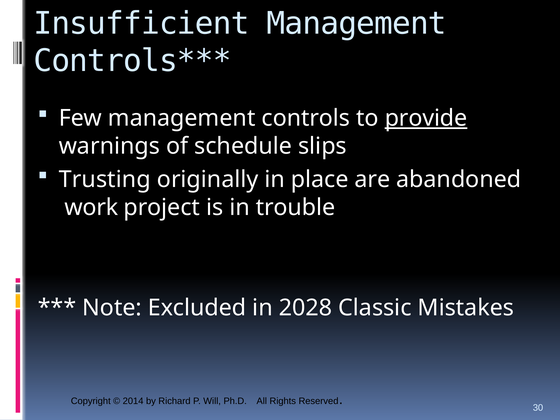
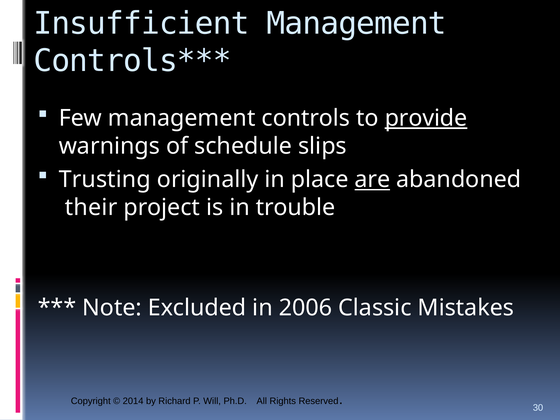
are underline: none -> present
work: work -> their
2028: 2028 -> 2006
